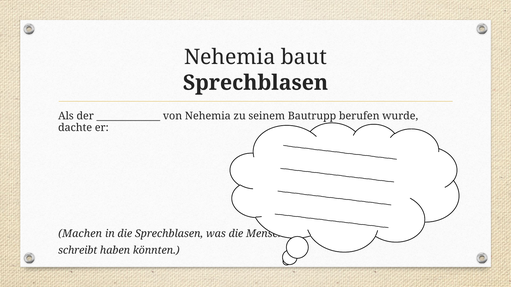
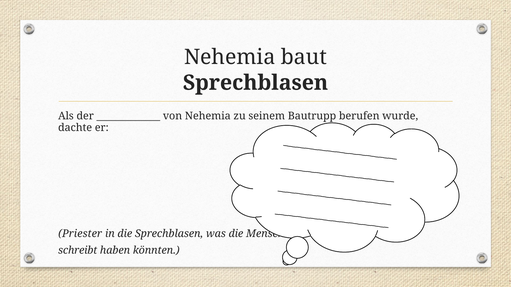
Machen: Machen -> Priester
